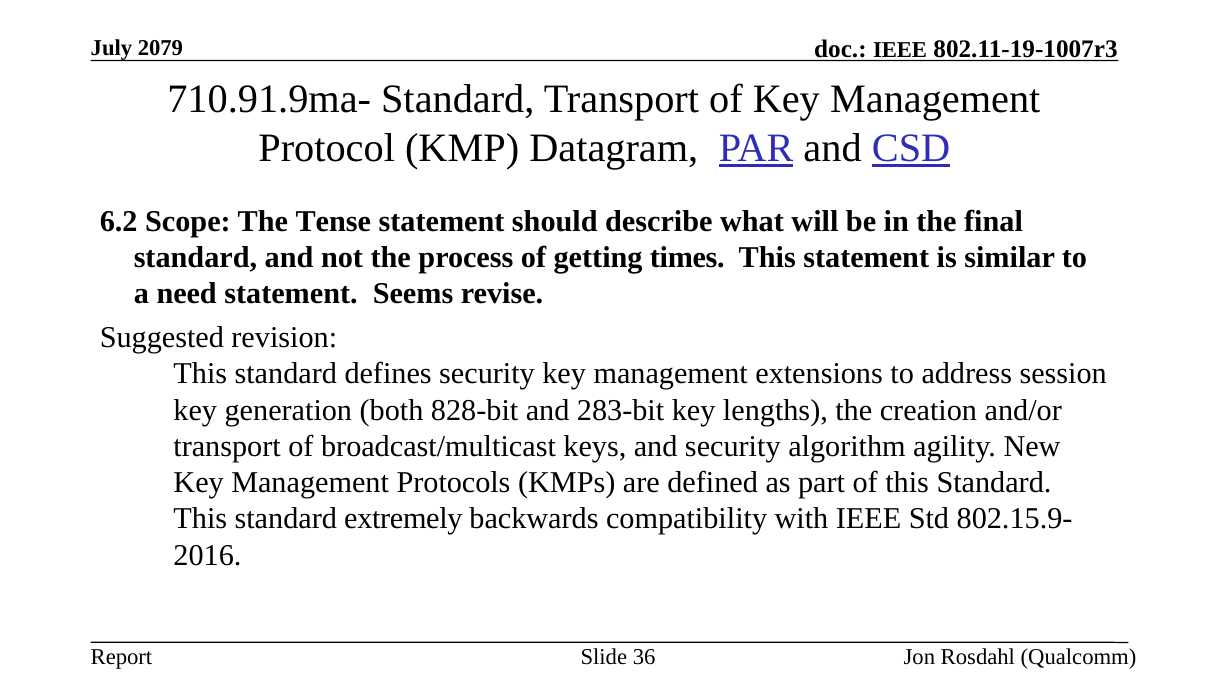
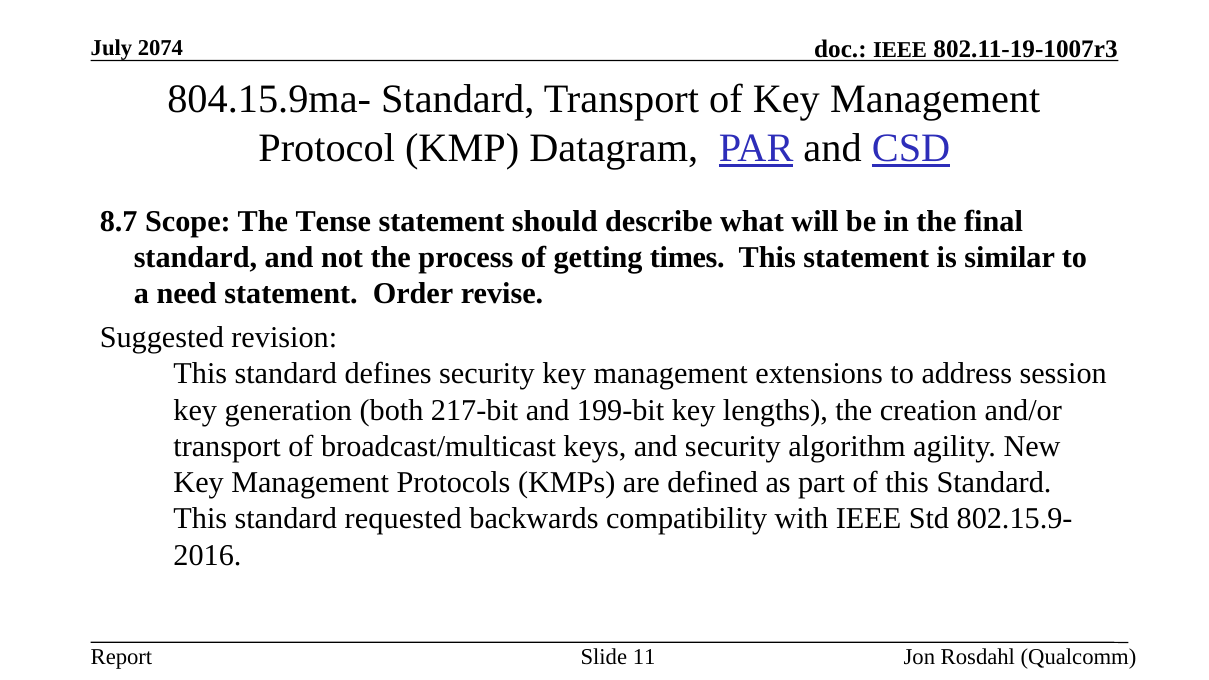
2079: 2079 -> 2074
710.91.9ma-: 710.91.9ma- -> 804.15.9ma-
6.2: 6.2 -> 8.7
Seems: Seems -> Order
828-bit: 828-bit -> 217-bit
283-bit: 283-bit -> 199-bit
extremely: extremely -> requested
36: 36 -> 11
